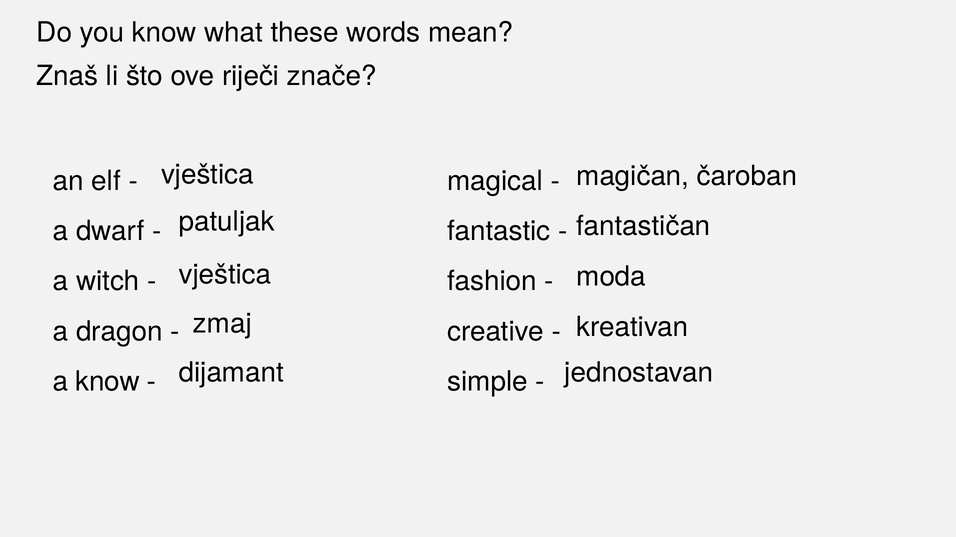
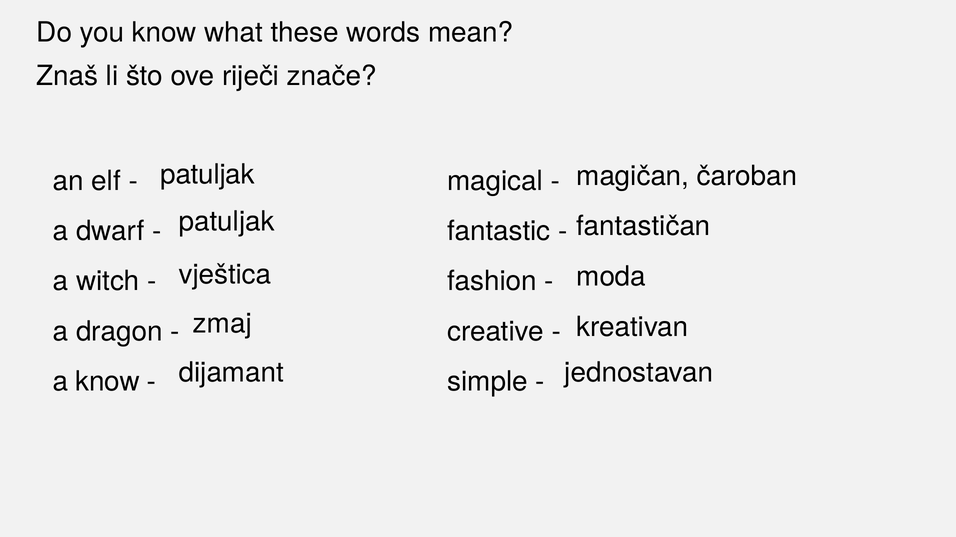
vještica at (207, 175): vještica -> patuljak
